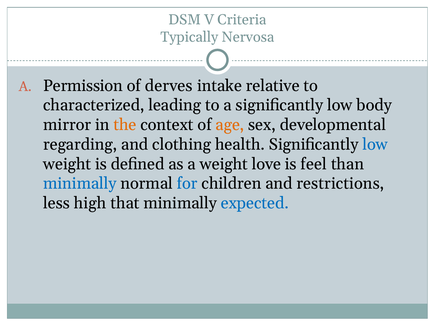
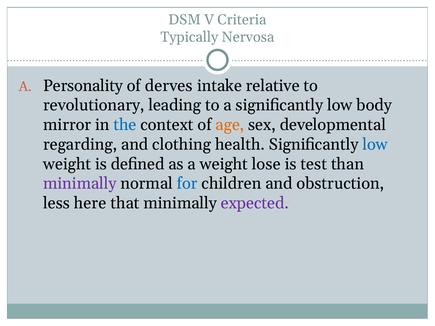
Permission: Permission -> Personality
characterized: characterized -> revolutionary
the colour: orange -> blue
love: love -> lose
feel: feel -> test
minimally at (80, 184) colour: blue -> purple
restrictions: restrictions -> obstruction
high: high -> here
expected colour: blue -> purple
